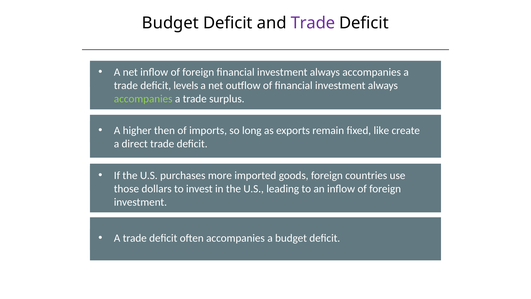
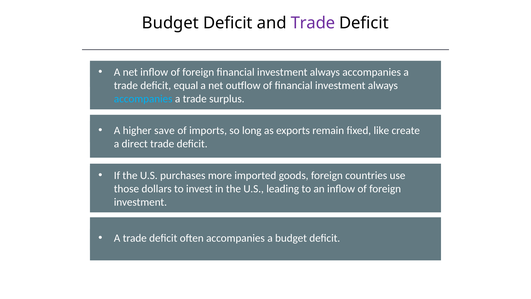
levels: levels -> equal
accompanies at (143, 99) colour: light green -> light blue
then: then -> save
